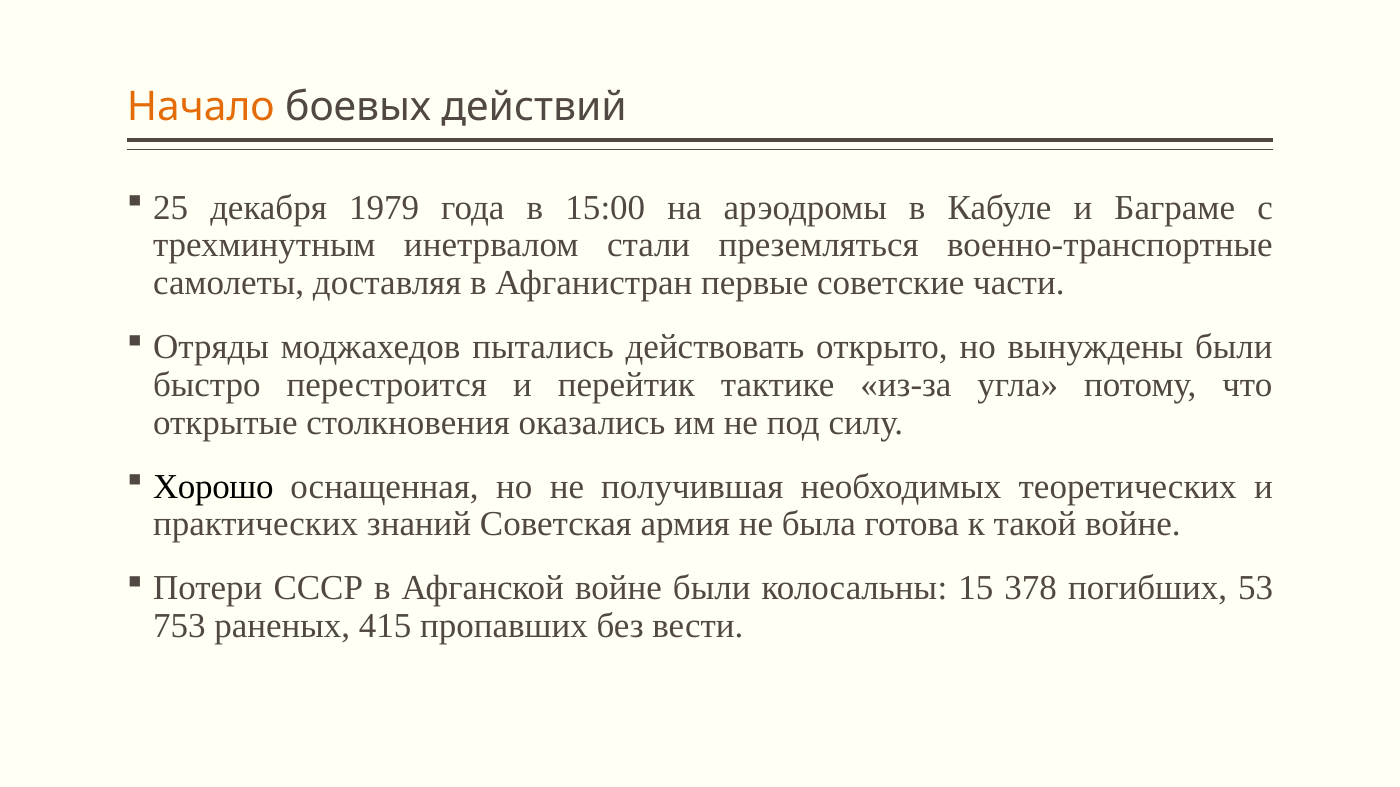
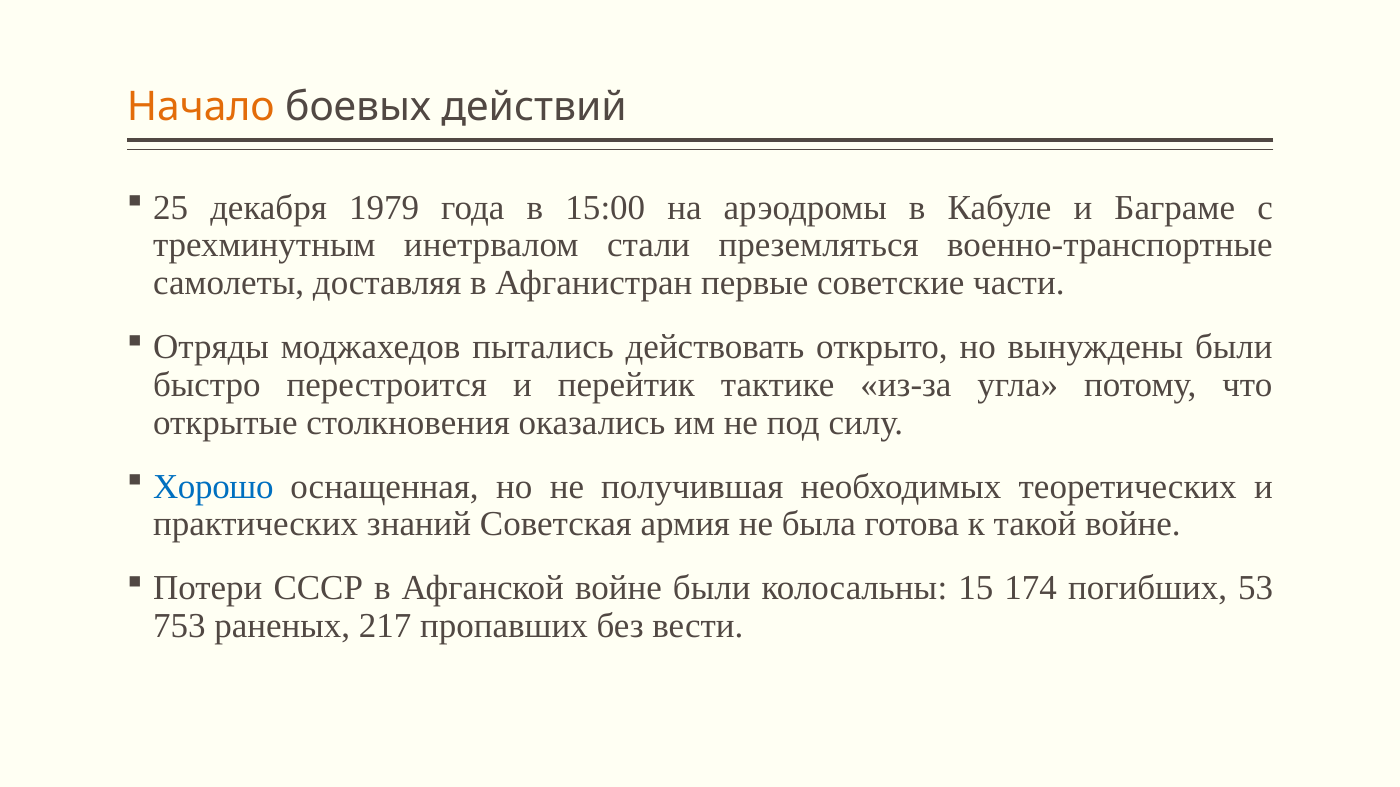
Хорошо colour: black -> blue
378: 378 -> 174
415: 415 -> 217
